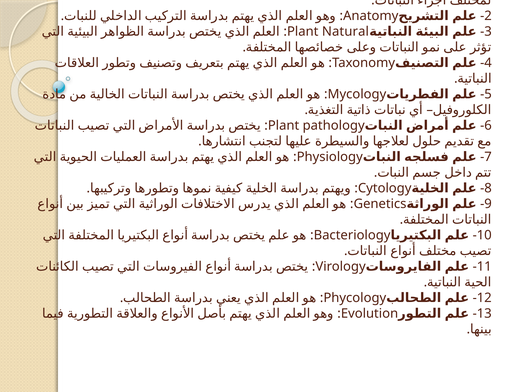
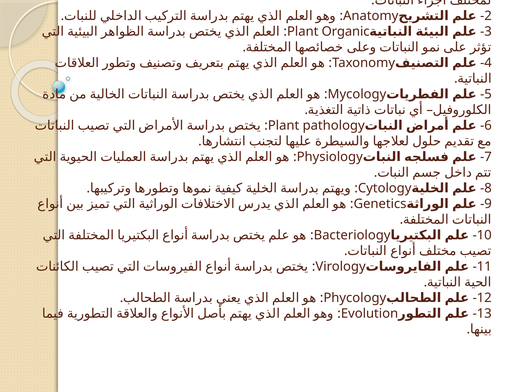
Natural: Natural -> Organic
